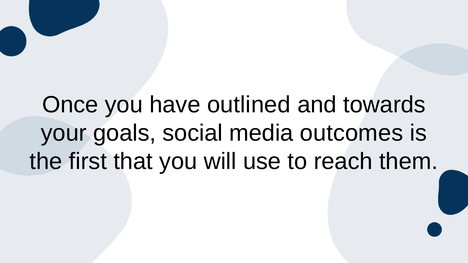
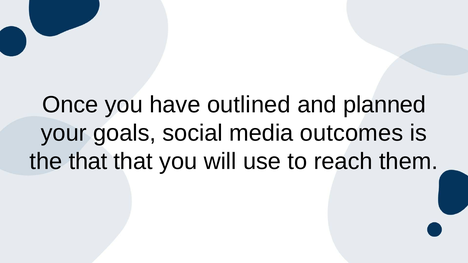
towards: towards -> planned
the first: first -> that
